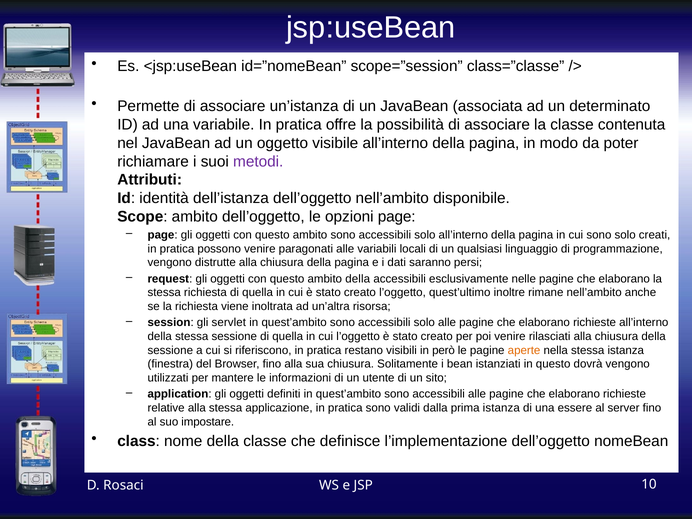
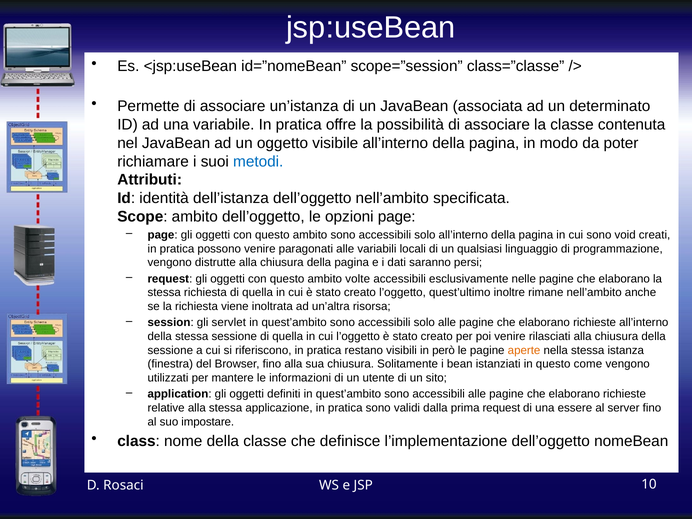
metodi colour: purple -> blue
disponibile: disponibile -> specificata
sono solo: solo -> void
ambito della: della -> volte
dovrà: dovrà -> come
prima istanza: istanza -> request
